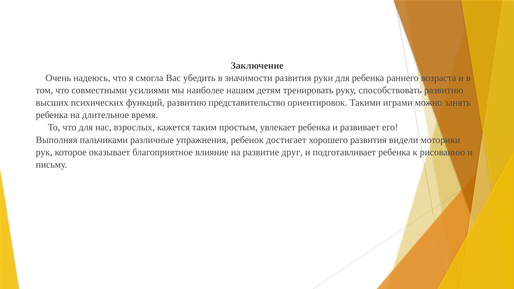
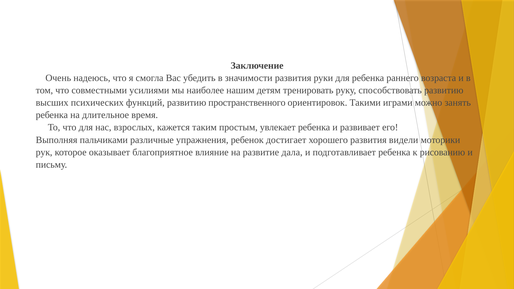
представительство: представительство -> пространственного
друг: друг -> дала
